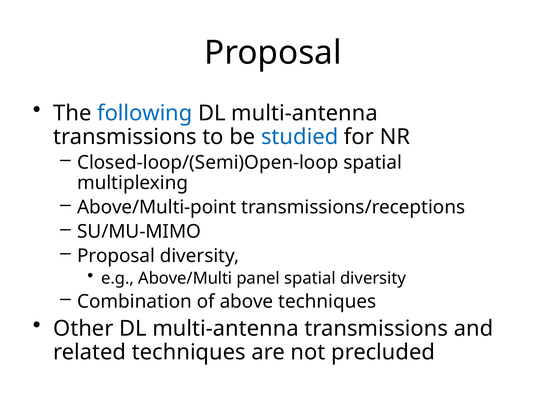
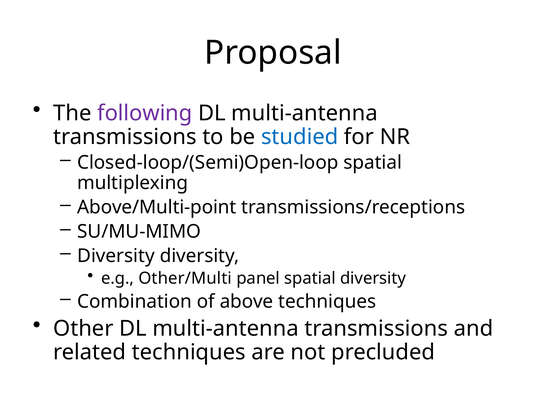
following colour: blue -> purple
Proposal at (116, 256): Proposal -> Diversity
Above/Multi: Above/Multi -> Other/Multi
